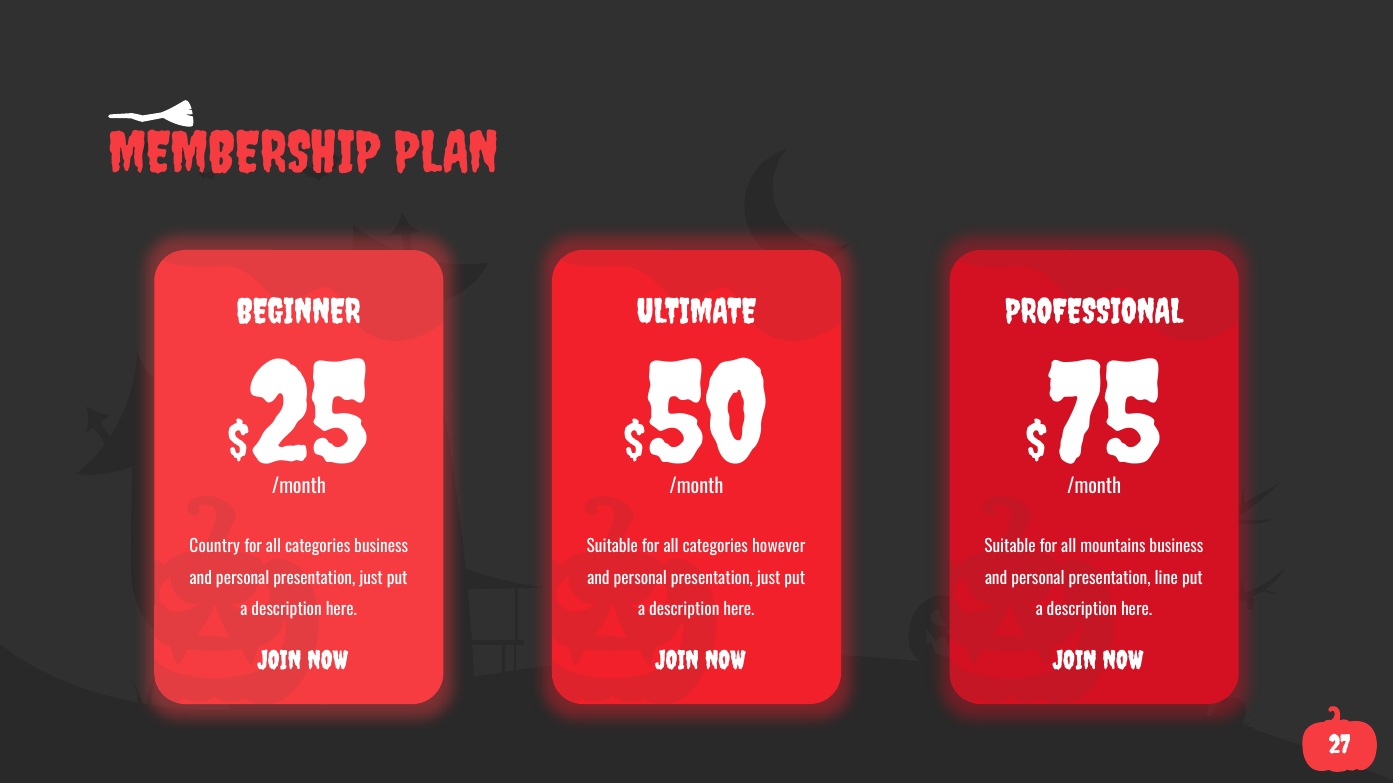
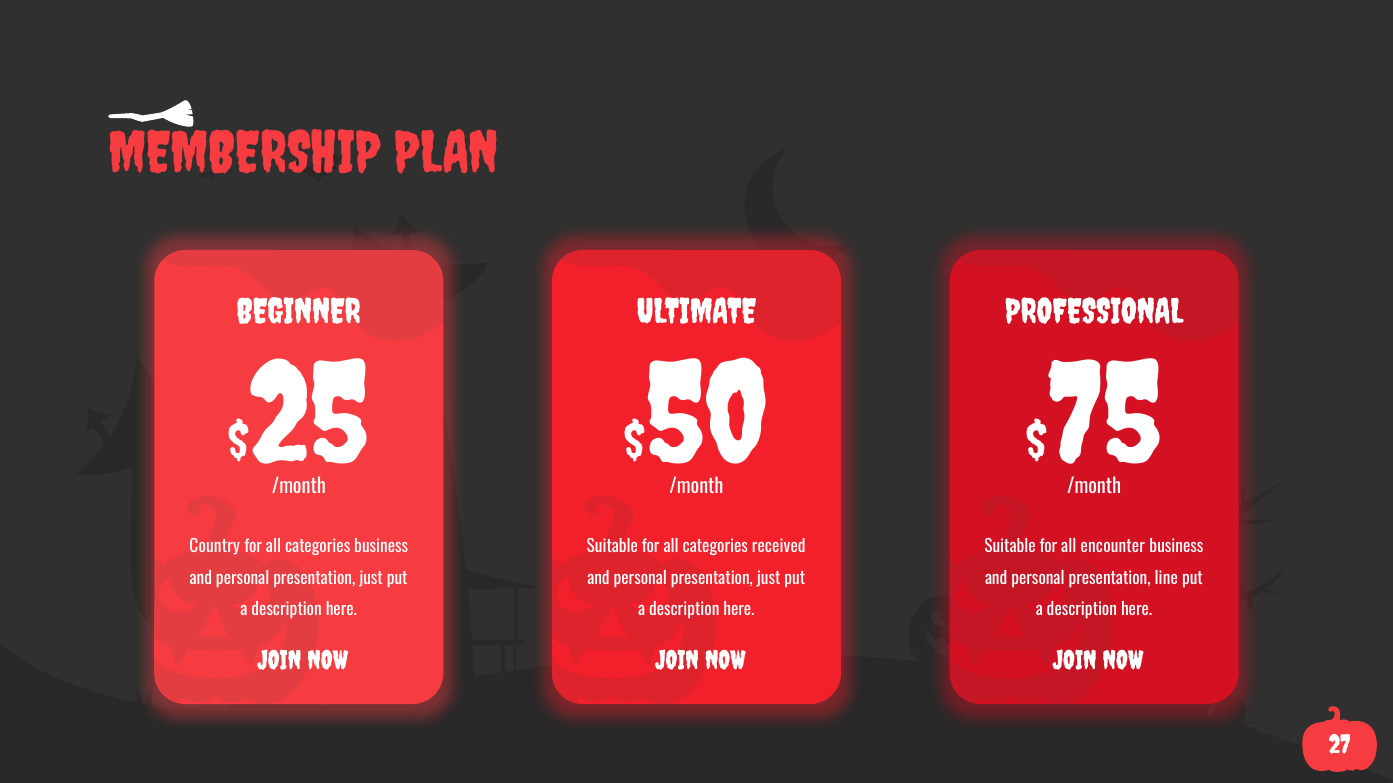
however: however -> received
mountains: mountains -> encounter
